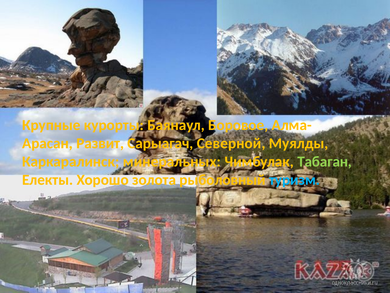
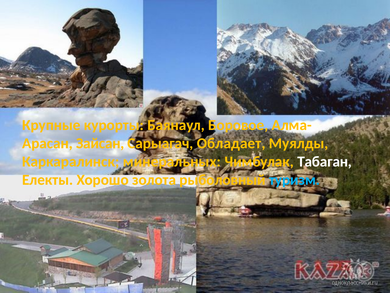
Развит: Развит -> Зайсан
Северной: Северной -> Обладает
Табаган colour: light green -> white
